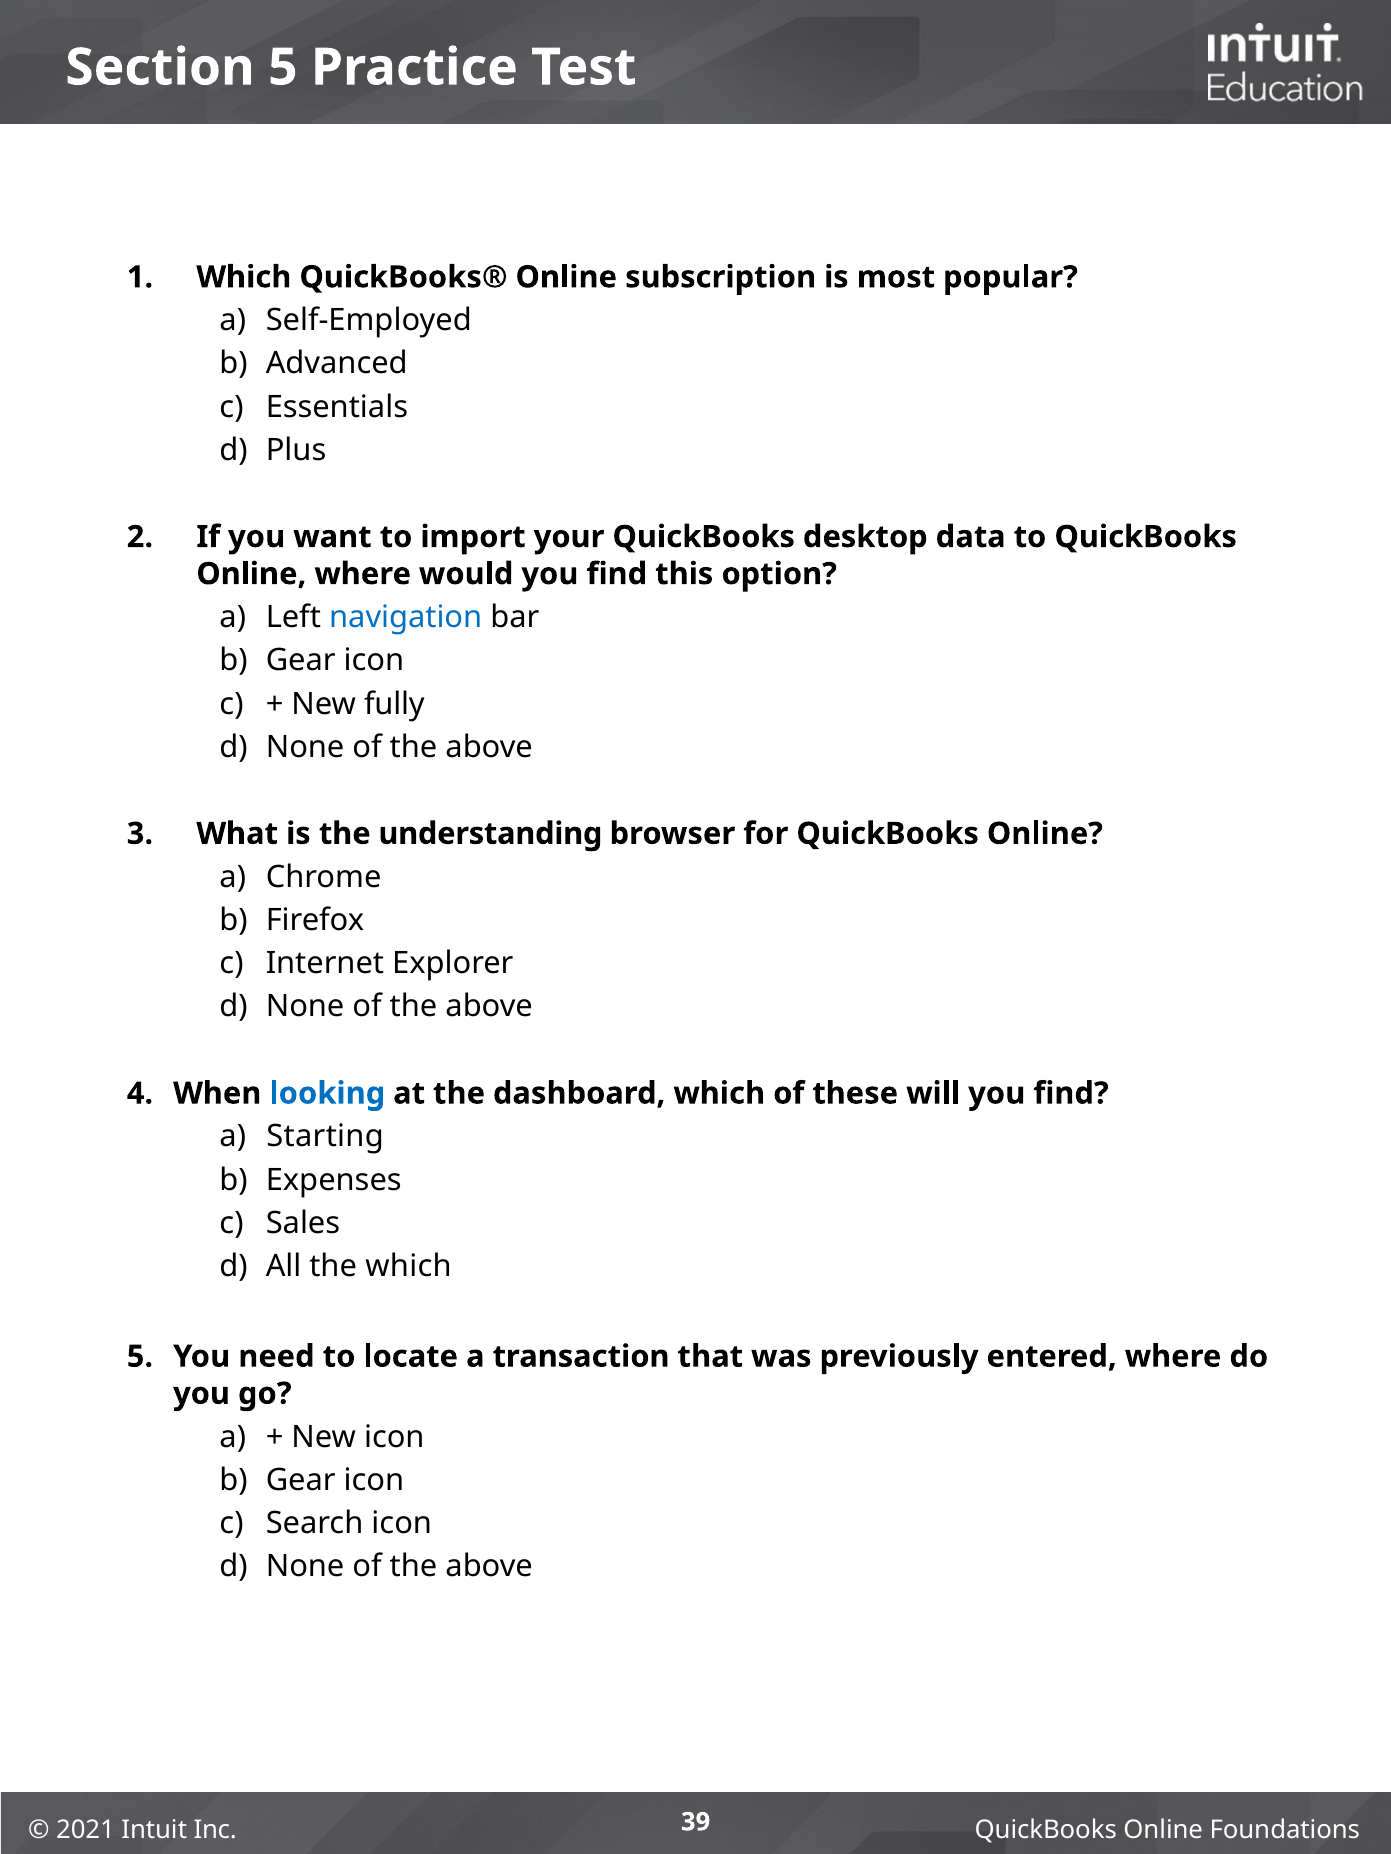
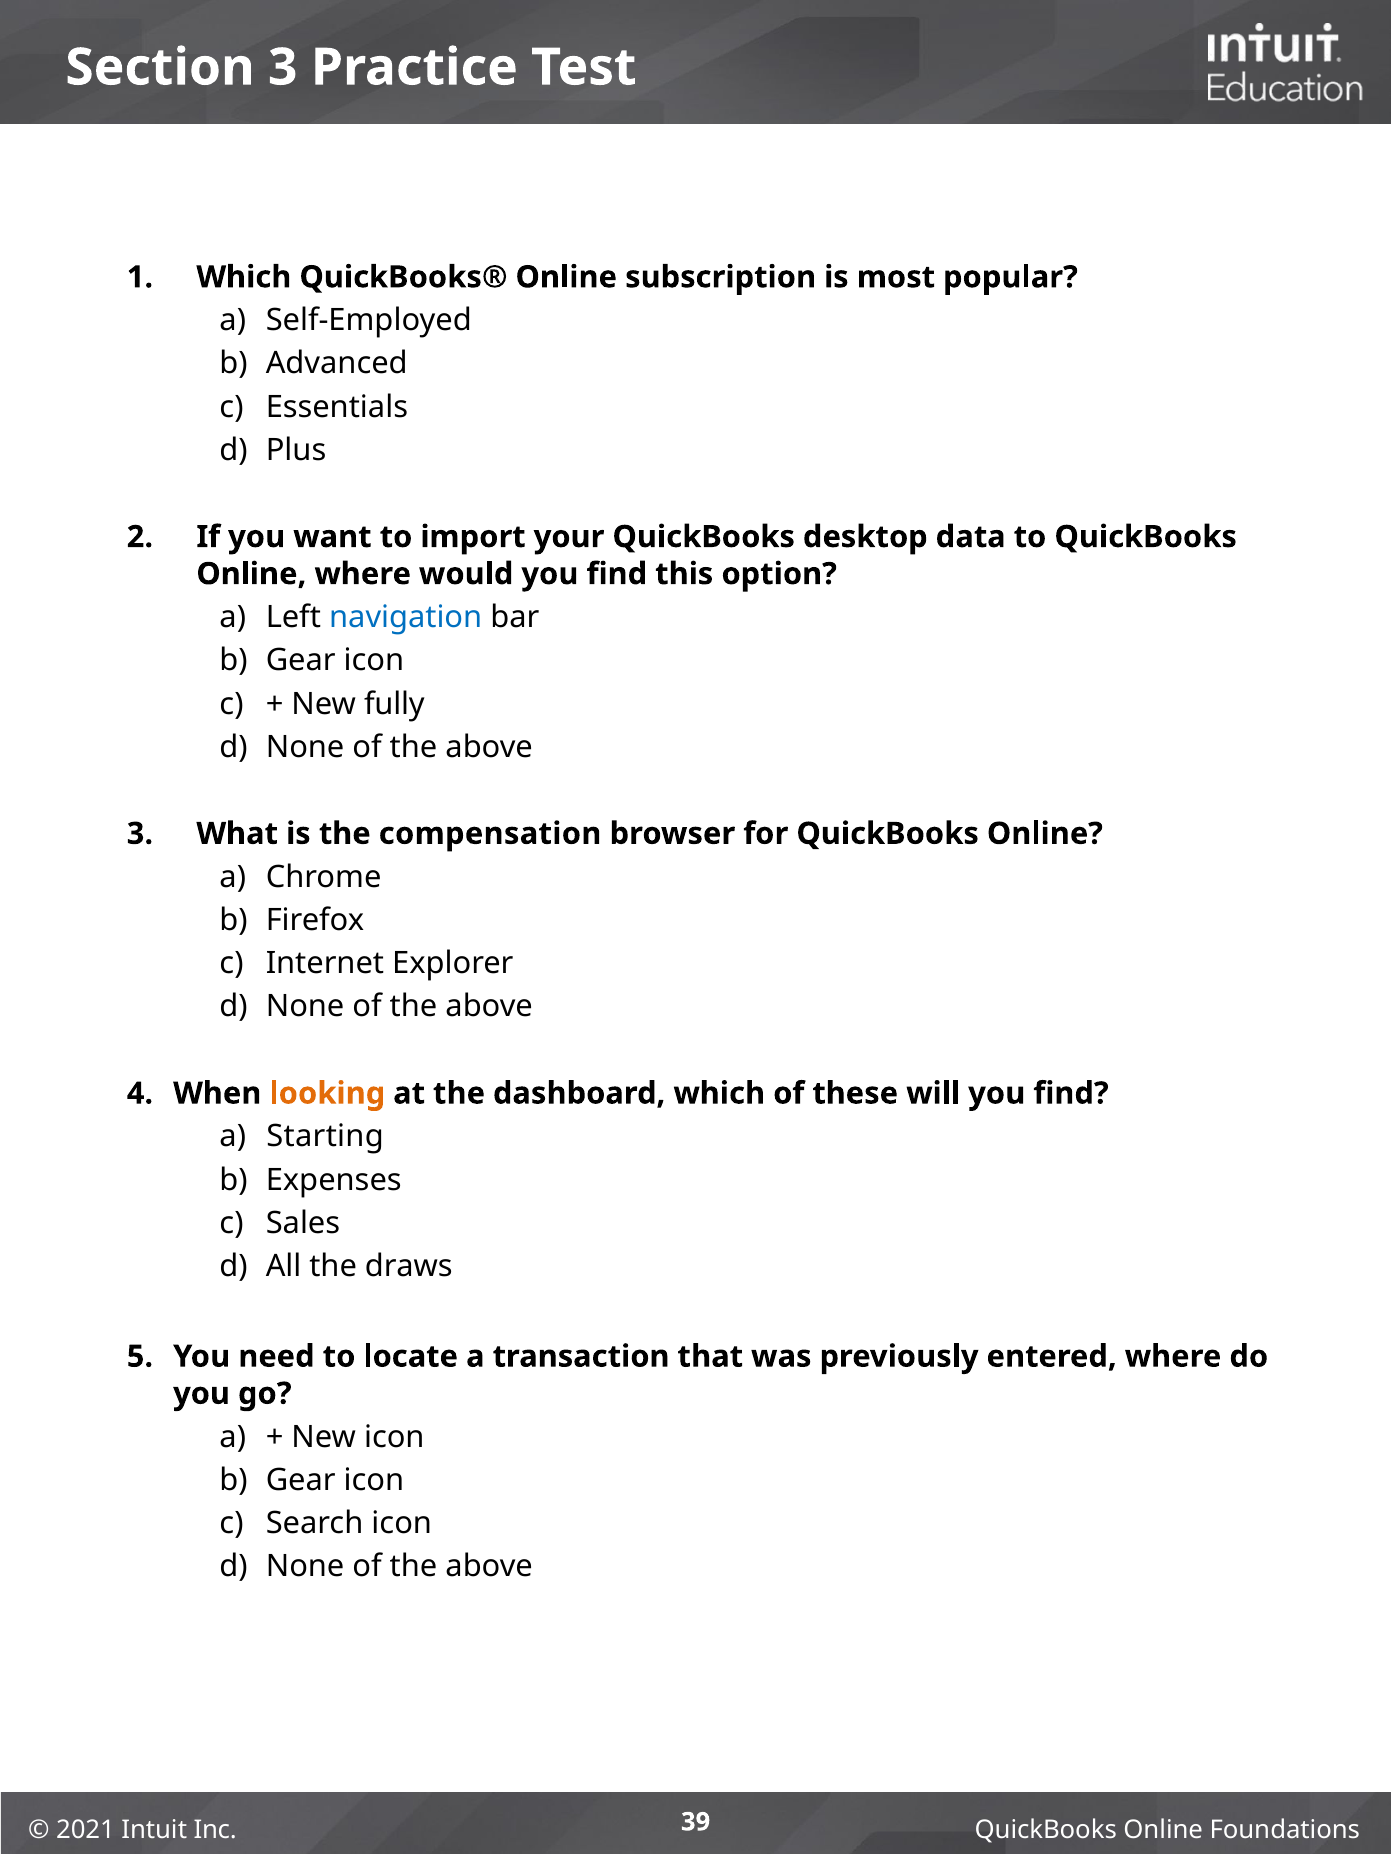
Section 5: 5 -> 3
understanding: understanding -> compensation
looking colour: blue -> orange
the which: which -> draws
